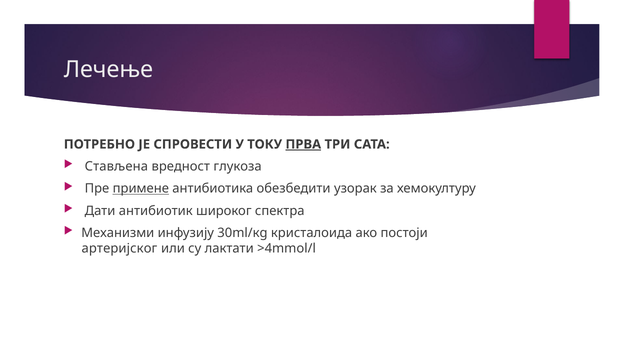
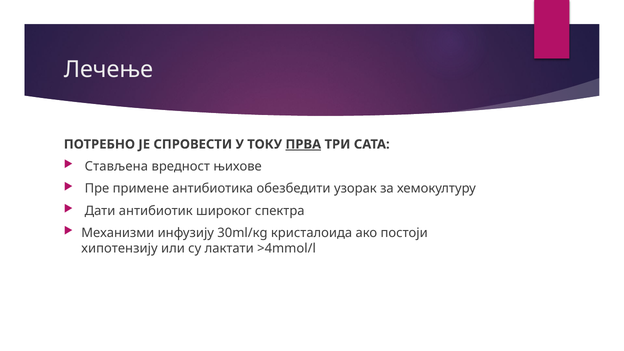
глукоза: глукоза -> њихове
примене underline: present -> none
артеријског: артеријског -> хипотензију
